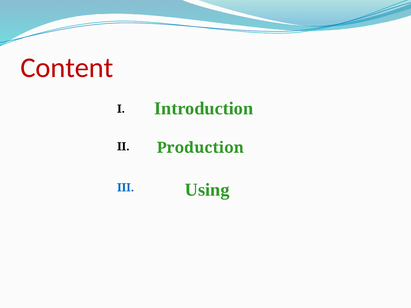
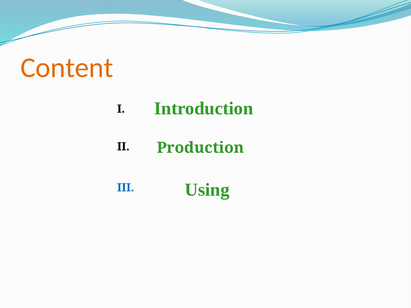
Content colour: red -> orange
